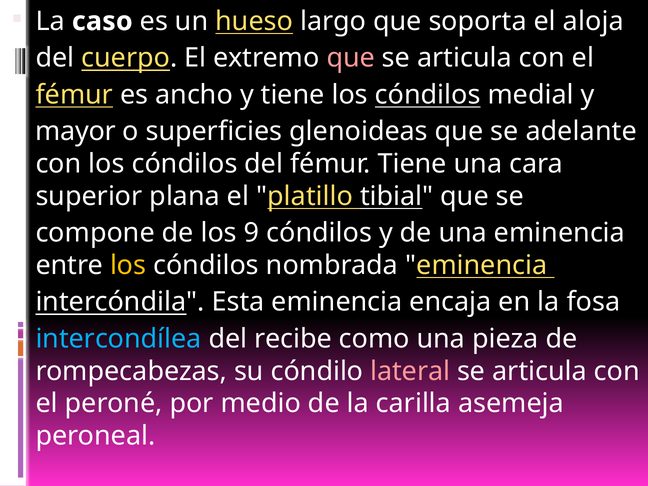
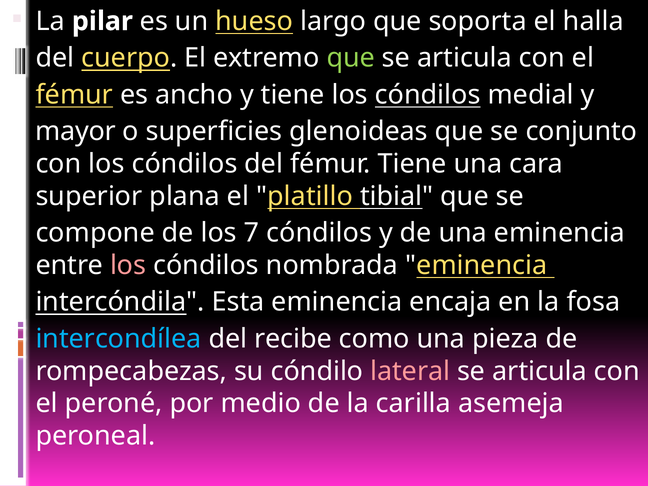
caso: caso -> pilar
aloja: aloja -> halla
que at (351, 58) colour: pink -> light green
adelante: adelante -> conjunto
9: 9 -> 7
los at (128, 265) colour: yellow -> pink
